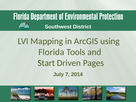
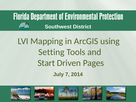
Florida: Florida -> Setting
